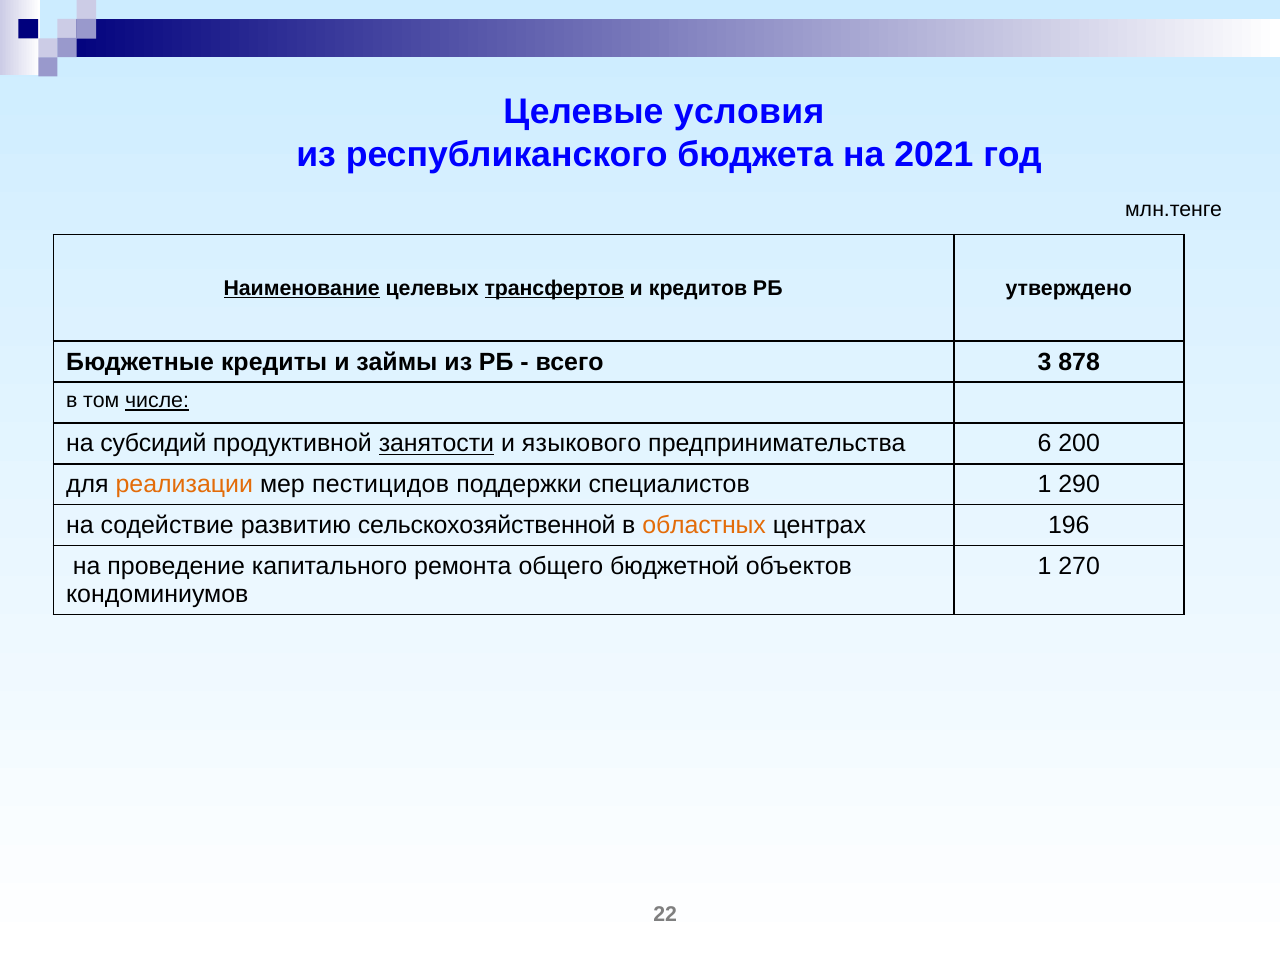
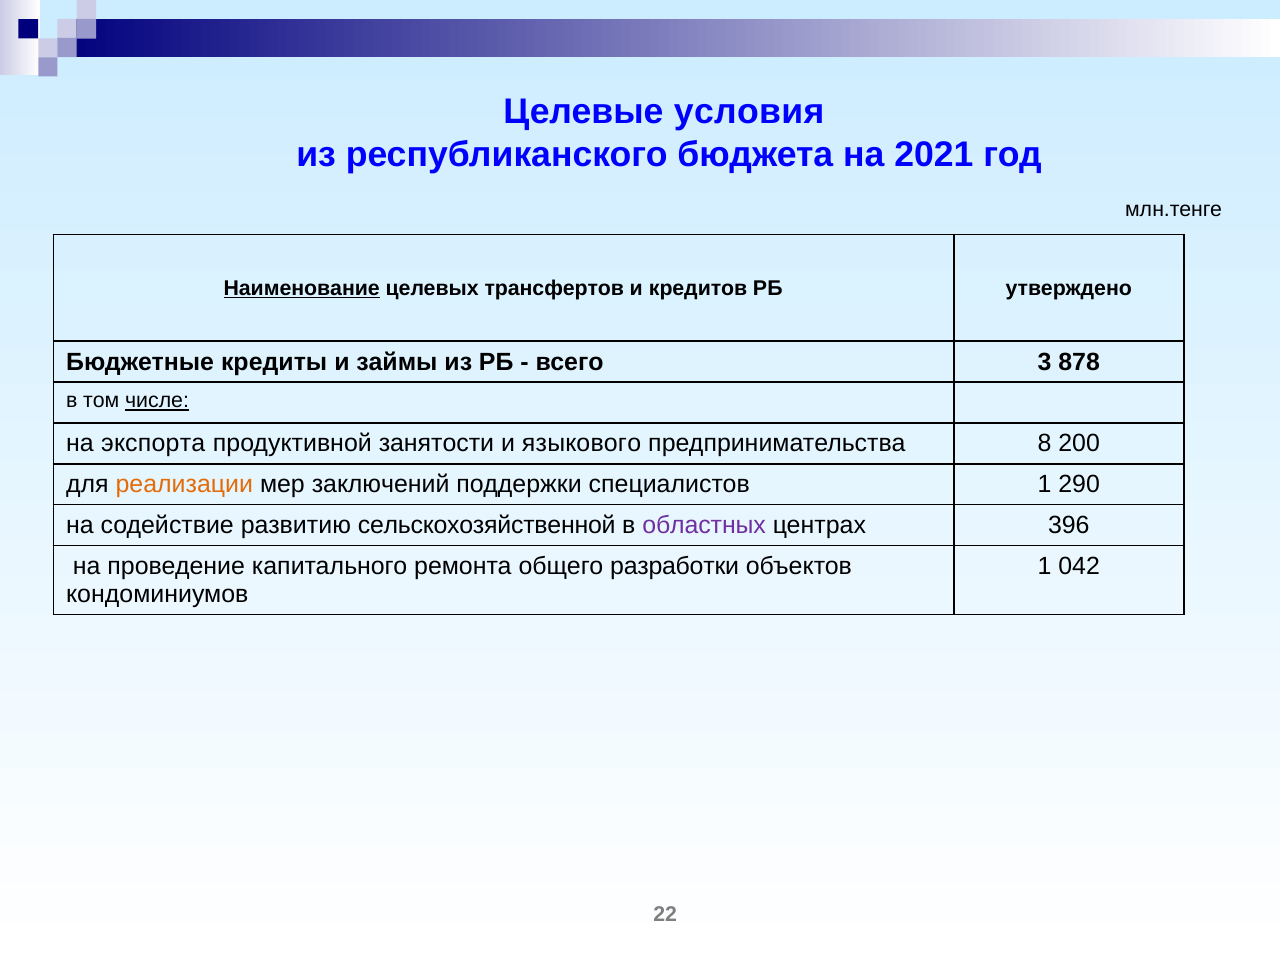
трансфертов underline: present -> none
субсидий: субсидий -> экспорта
занятости underline: present -> none
6: 6 -> 8
пестицидов: пестицидов -> заключений
областных colour: orange -> purple
196: 196 -> 396
бюджетной: бюджетной -> разработки
270: 270 -> 042
